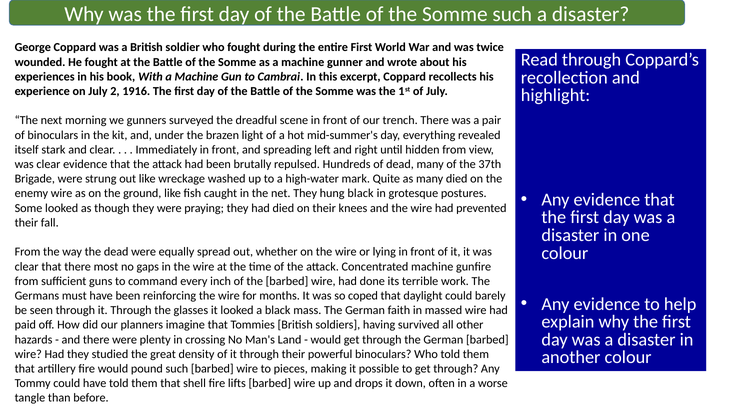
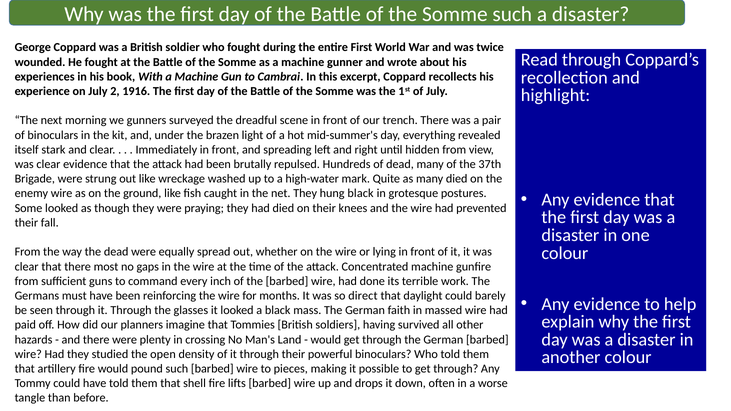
coped: coped -> direct
great: great -> open
